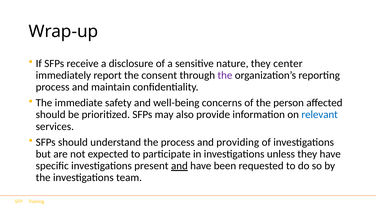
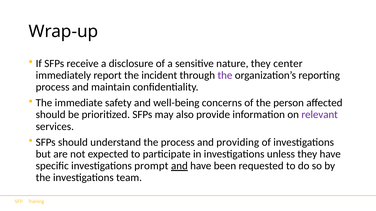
consent: consent -> incident
relevant colour: blue -> purple
present: present -> prompt
